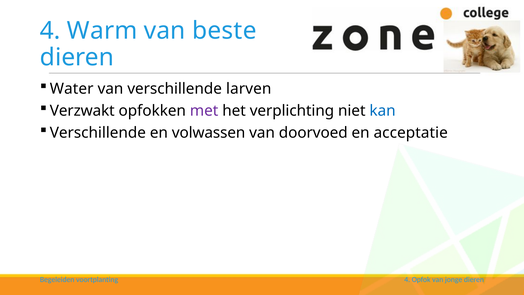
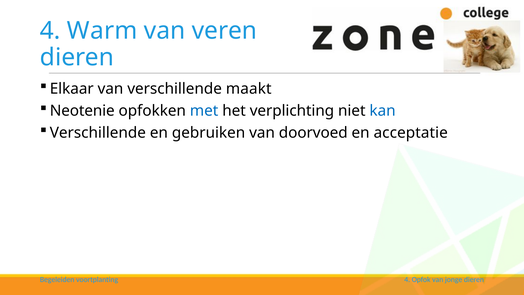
beste: beste -> veren
Water: Water -> Elkaar
larven: larven -> maakt
Verzwakt: Verzwakt -> Neotenie
met colour: purple -> blue
volwassen: volwassen -> gebruiken
